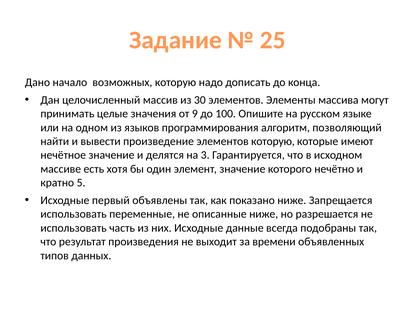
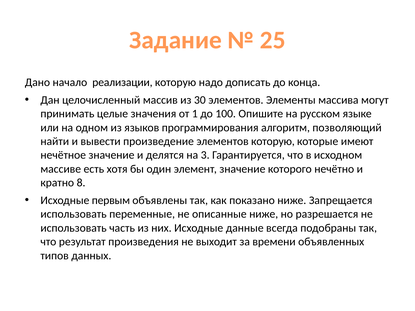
возможных: возможных -> реализации
9: 9 -> 1
5: 5 -> 8
первый: первый -> первым
